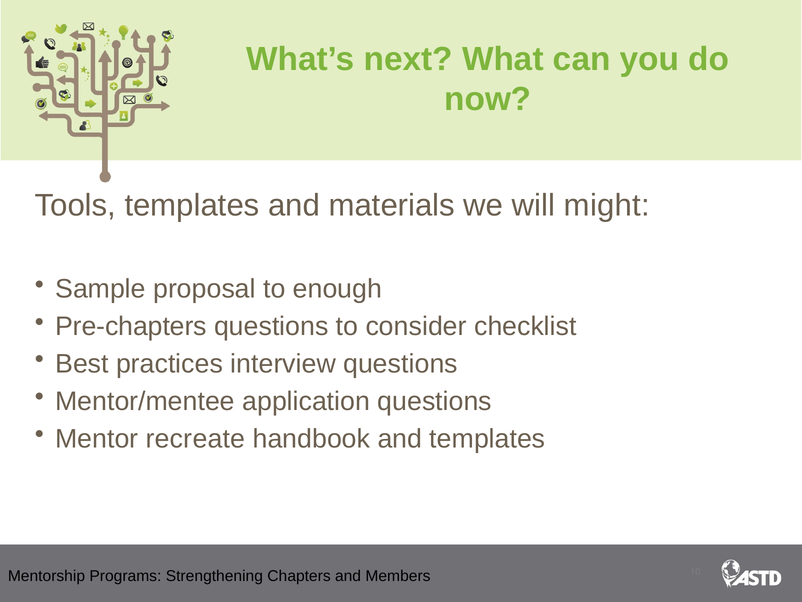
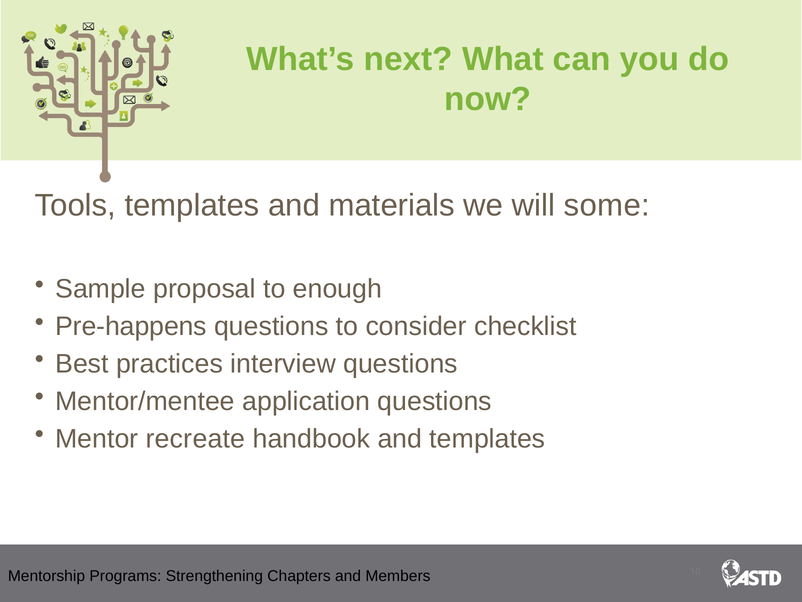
might: might -> some
Pre-chapters: Pre-chapters -> Pre-happens
